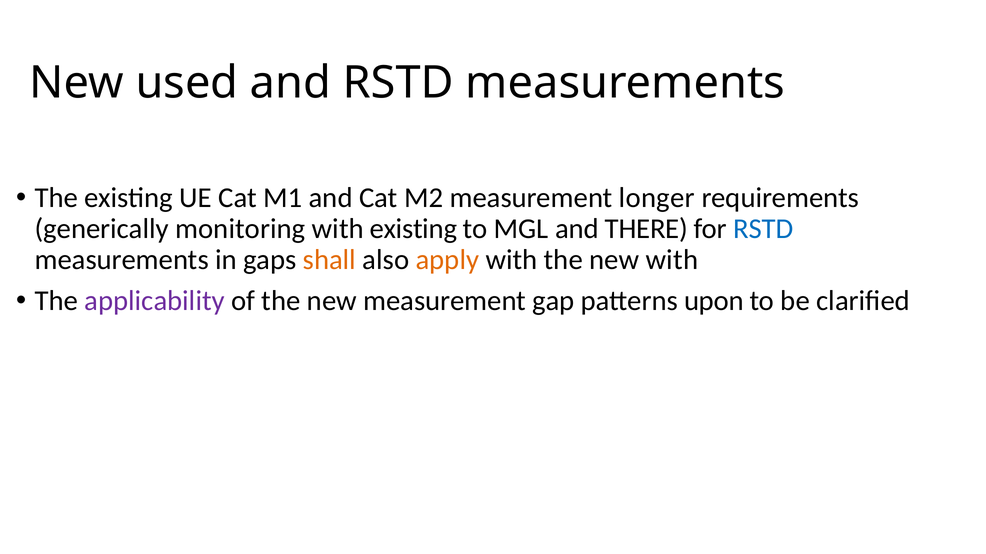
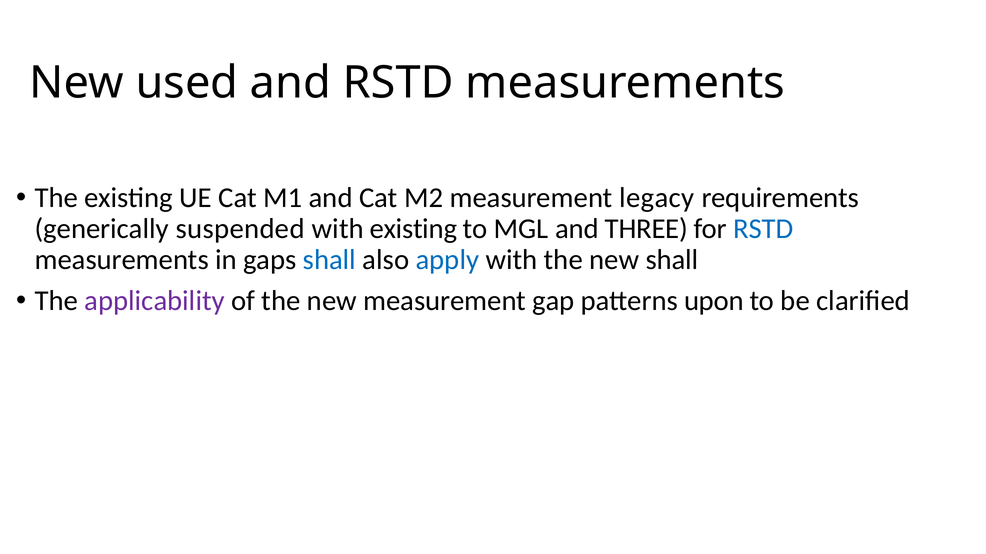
longer: longer -> legacy
monitoring: monitoring -> suspended
THERE: THERE -> THREE
shall at (329, 260) colour: orange -> blue
apply colour: orange -> blue
new with: with -> shall
